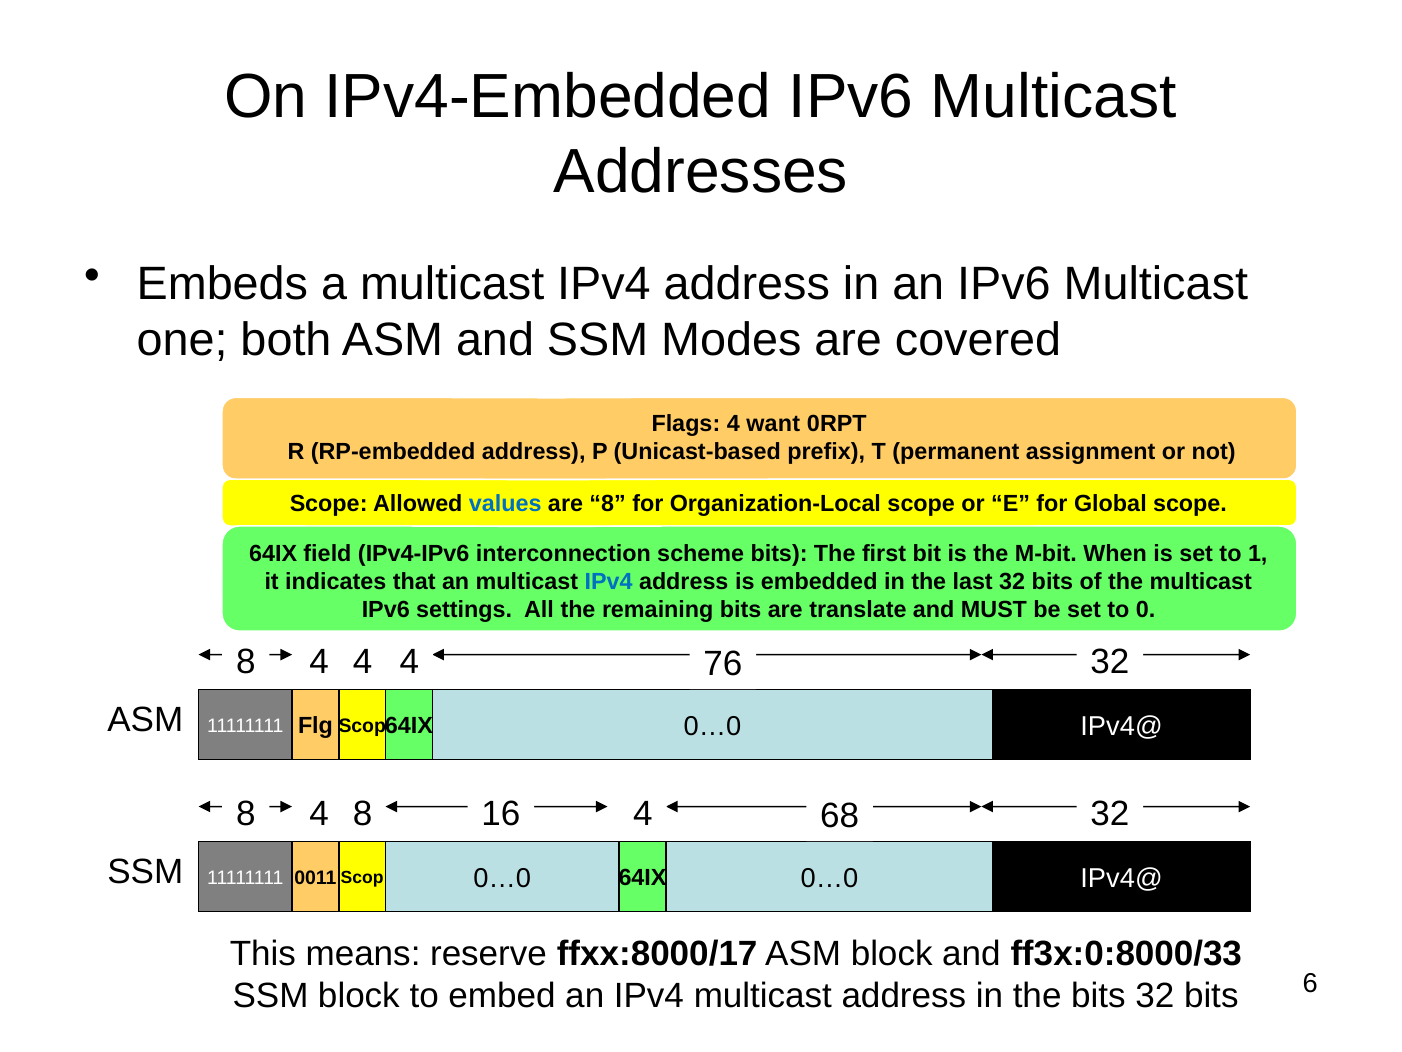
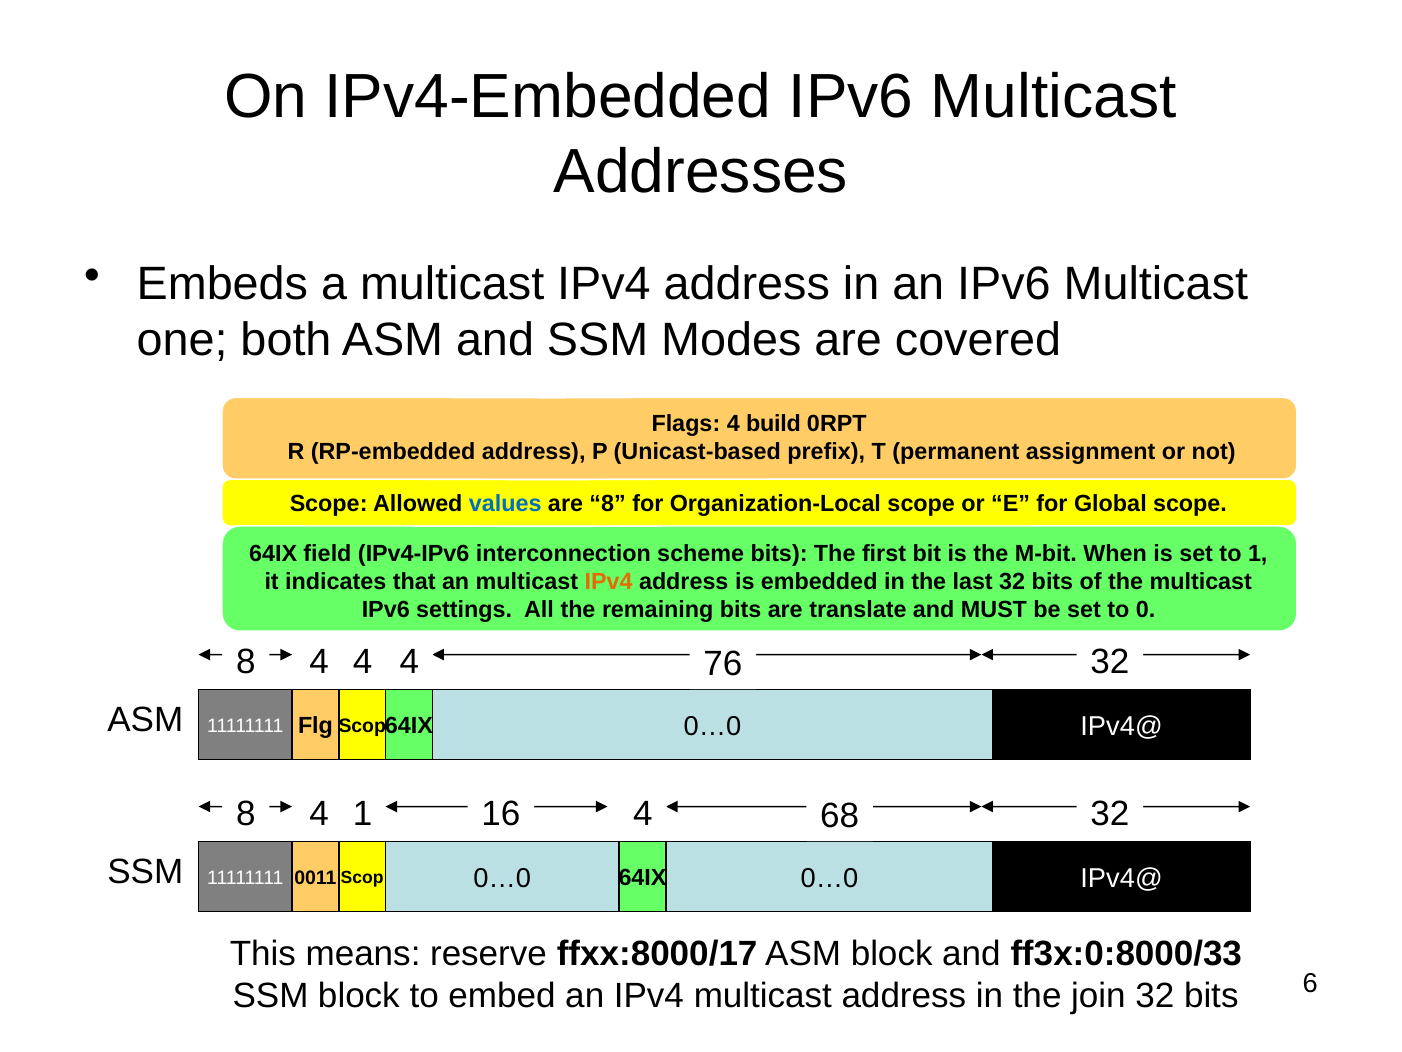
want: want -> build
IPv4 at (609, 581) colour: blue -> orange
4 8: 8 -> 1
the bits: bits -> join
